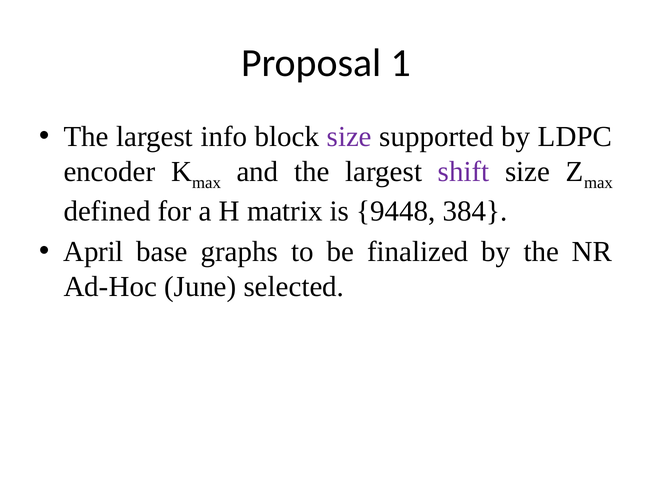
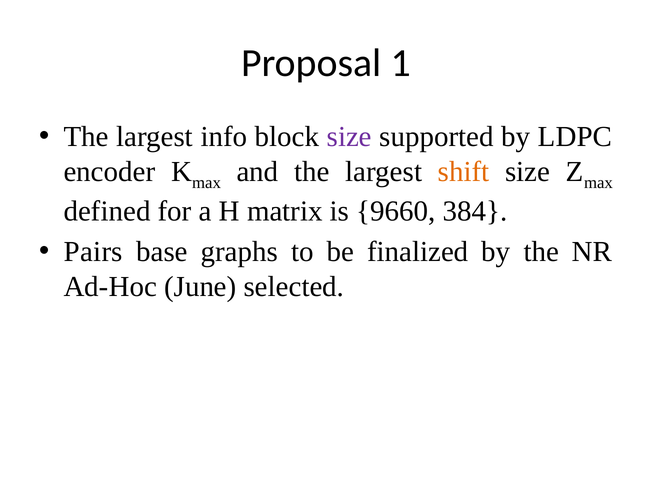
shift colour: purple -> orange
9448: 9448 -> 9660
April: April -> Pairs
